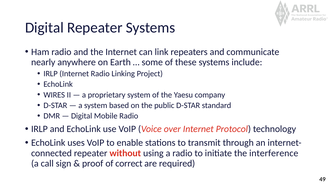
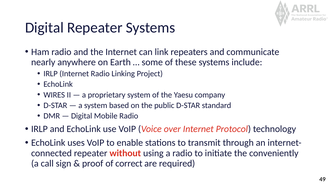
interference: interference -> conveniently
